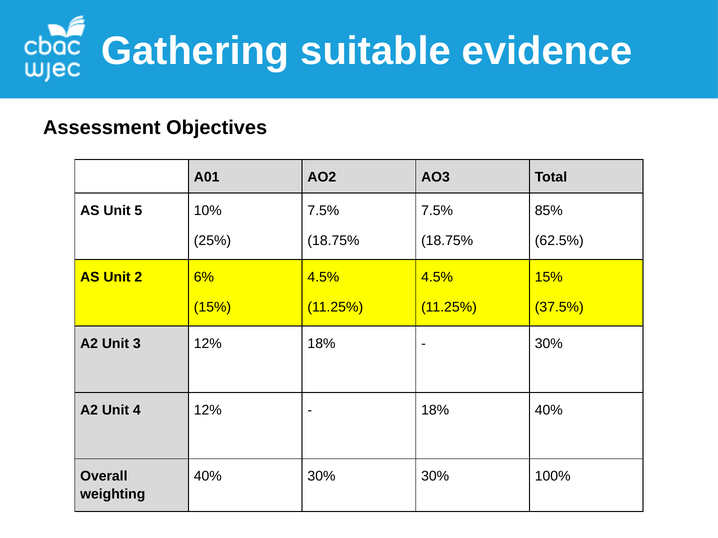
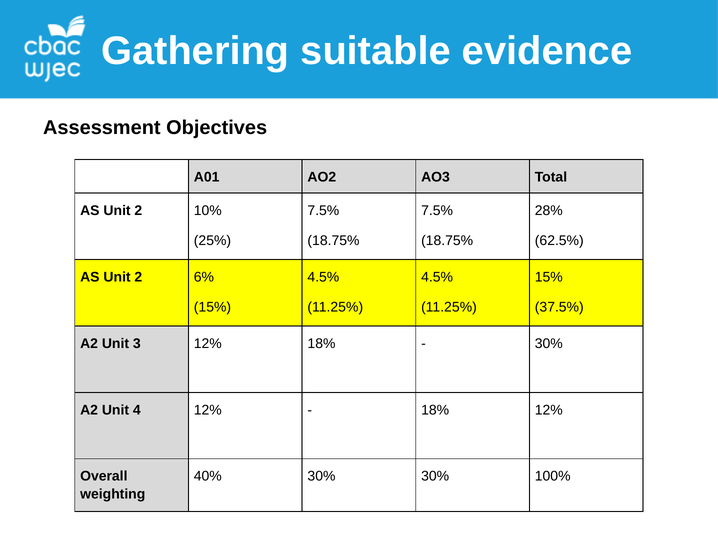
5 at (138, 211): 5 -> 2
85%: 85% -> 28%
18% 40%: 40% -> 12%
